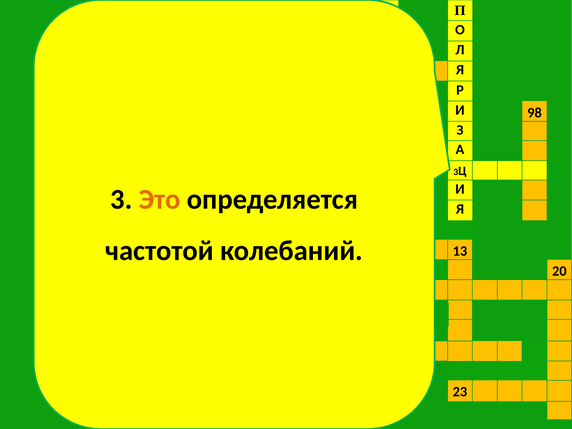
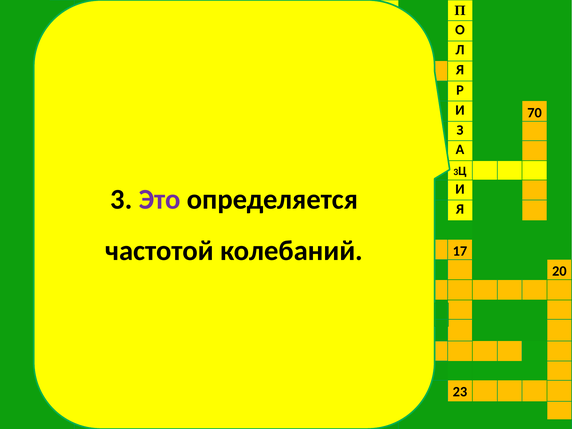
98: 98 -> 70
Это colour: orange -> purple
13 at (460, 251): 13 -> 17
